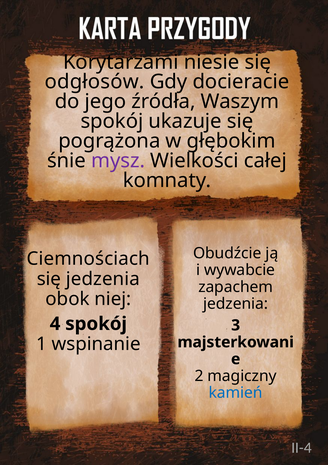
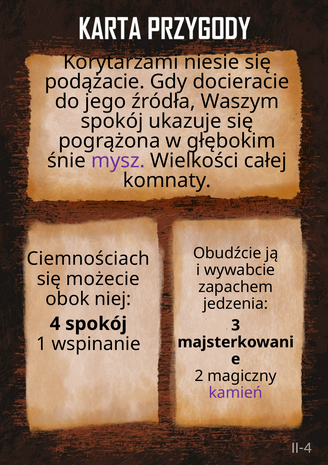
odgłosów: odgłosów -> podążacie
się jedzenia: jedzenia -> możecie
kamień colour: blue -> purple
